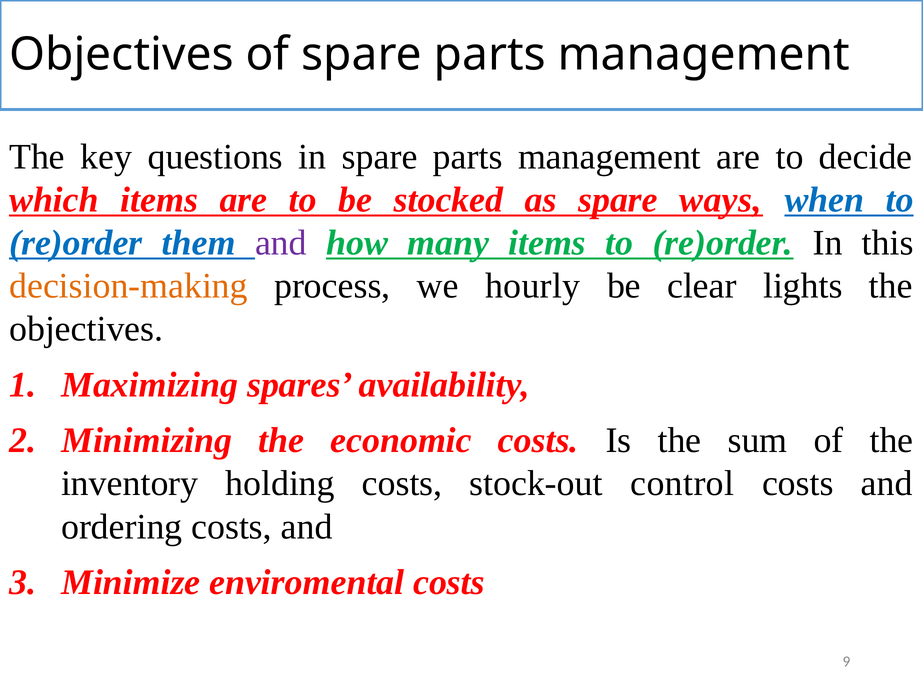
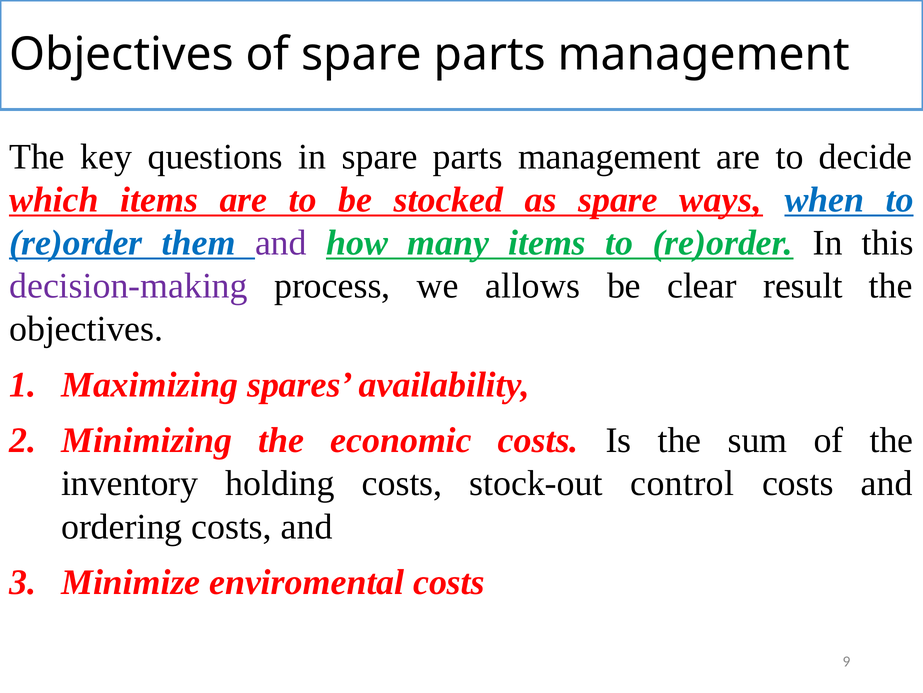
decision-making colour: orange -> purple
hourly: hourly -> allows
lights: lights -> result
